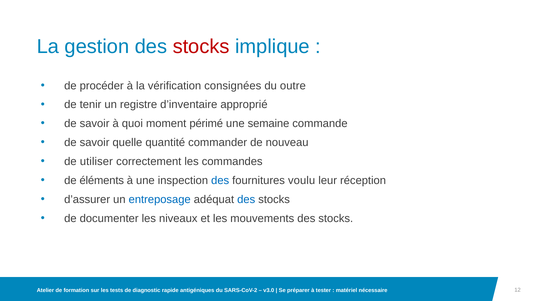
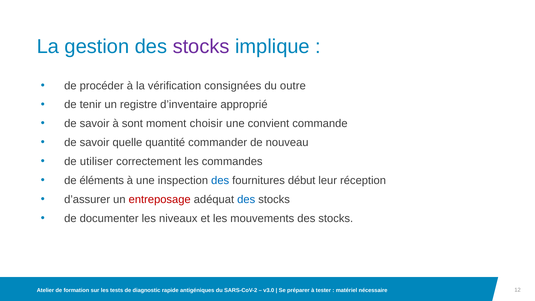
stocks at (201, 46) colour: red -> purple
quoi: quoi -> sont
périmé: périmé -> choisir
semaine: semaine -> convient
voulu: voulu -> début
entreposage colour: blue -> red
